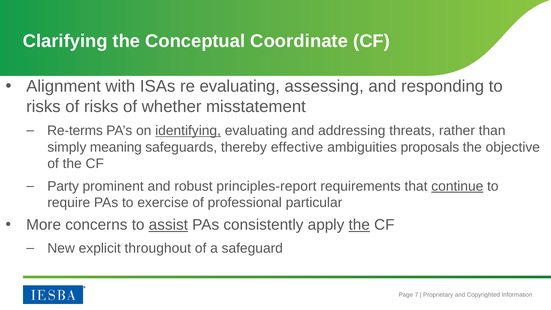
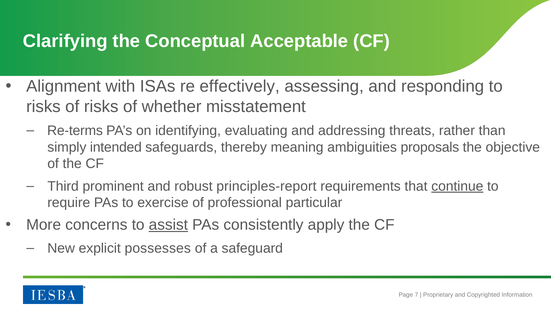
Coordinate: Coordinate -> Acceptable
re evaluating: evaluating -> effectively
identifying underline: present -> none
meaning: meaning -> intended
effective: effective -> meaning
Party: Party -> Third
the at (359, 225) underline: present -> none
throughout: throughout -> possesses
